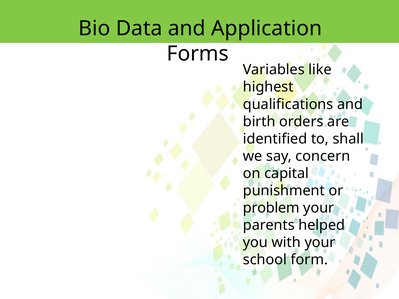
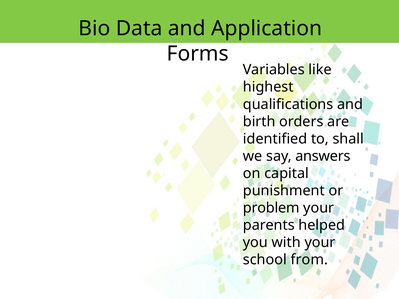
concern: concern -> answers
form: form -> from
